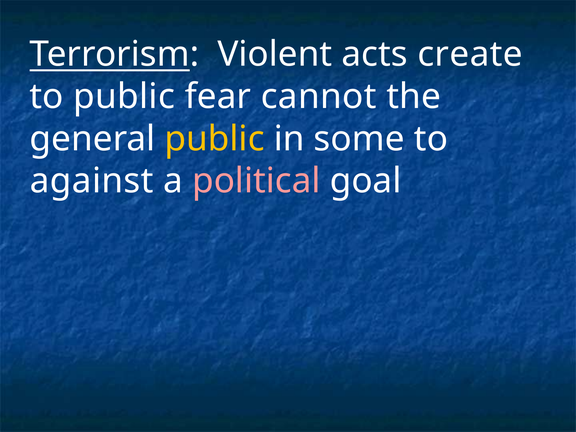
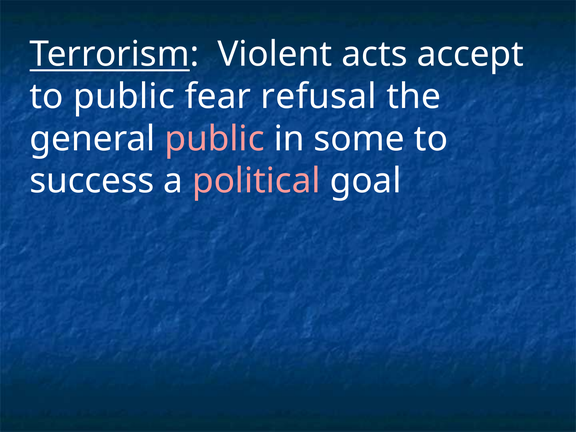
create: create -> accept
cannot: cannot -> refusal
public at (215, 139) colour: yellow -> pink
against: against -> success
